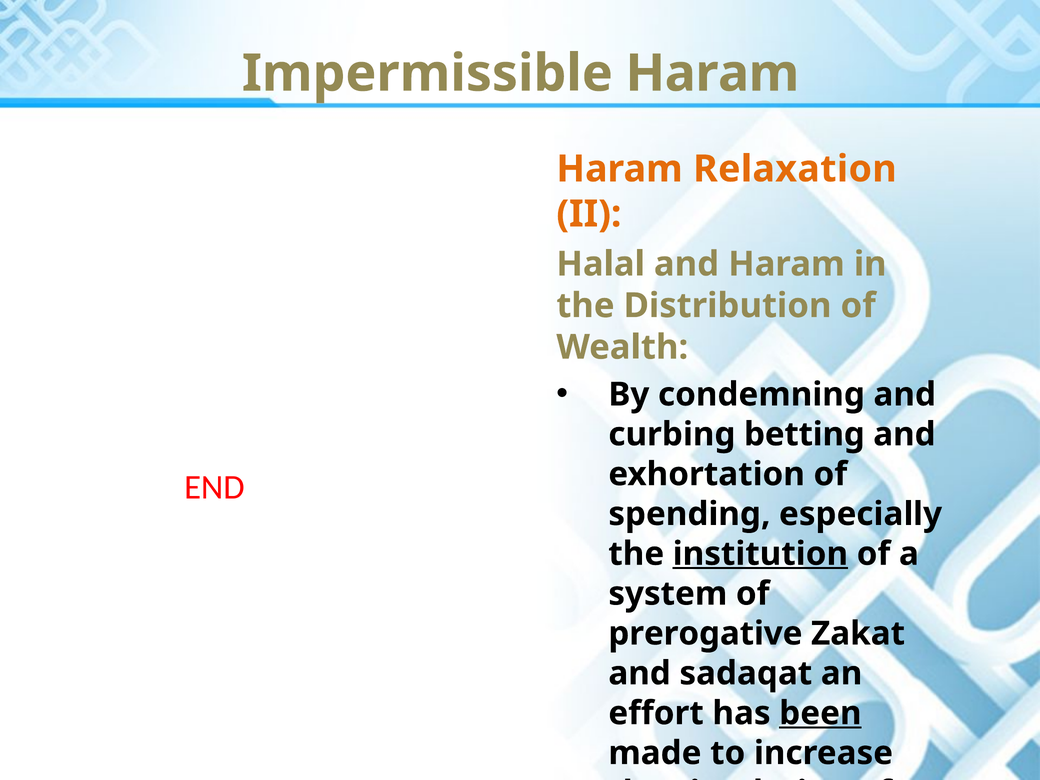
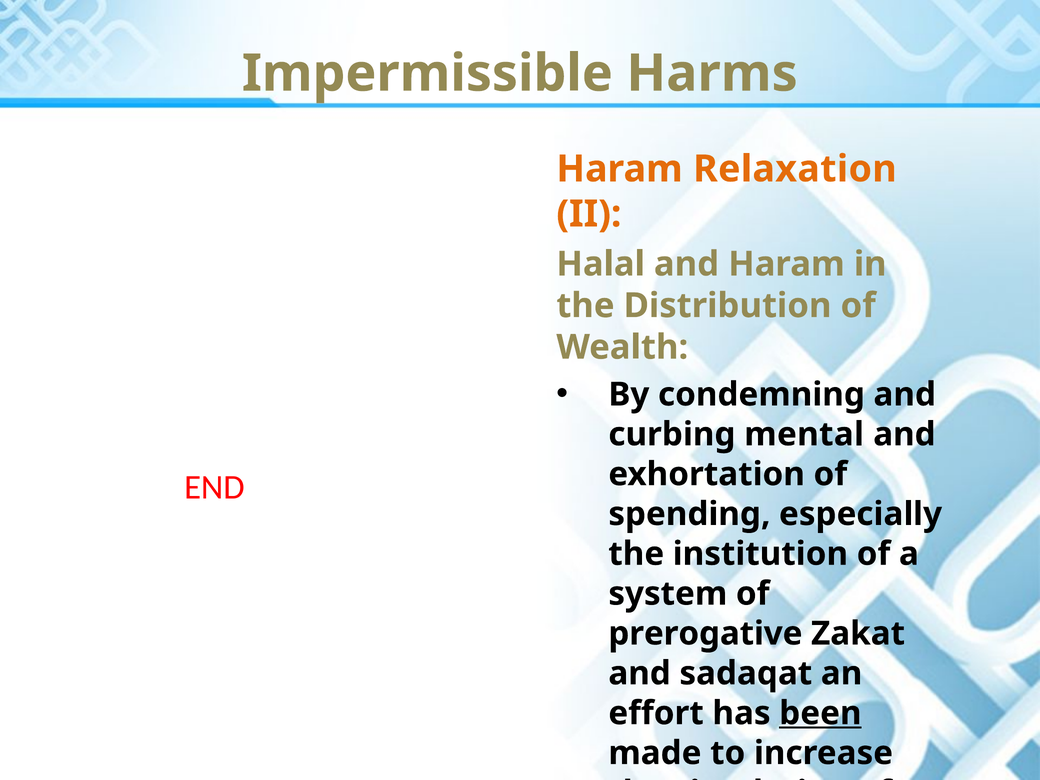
Impermissible Haram: Haram -> Harms
betting: betting -> mental
institution underline: present -> none
